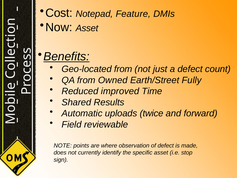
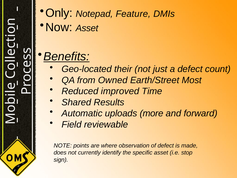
Cost: Cost -> Only
Geo-located from: from -> their
Fully: Fully -> Most
twice: twice -> more
